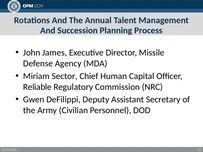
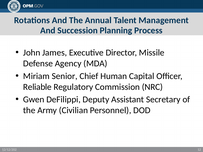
Sector: Sector -> Senior
